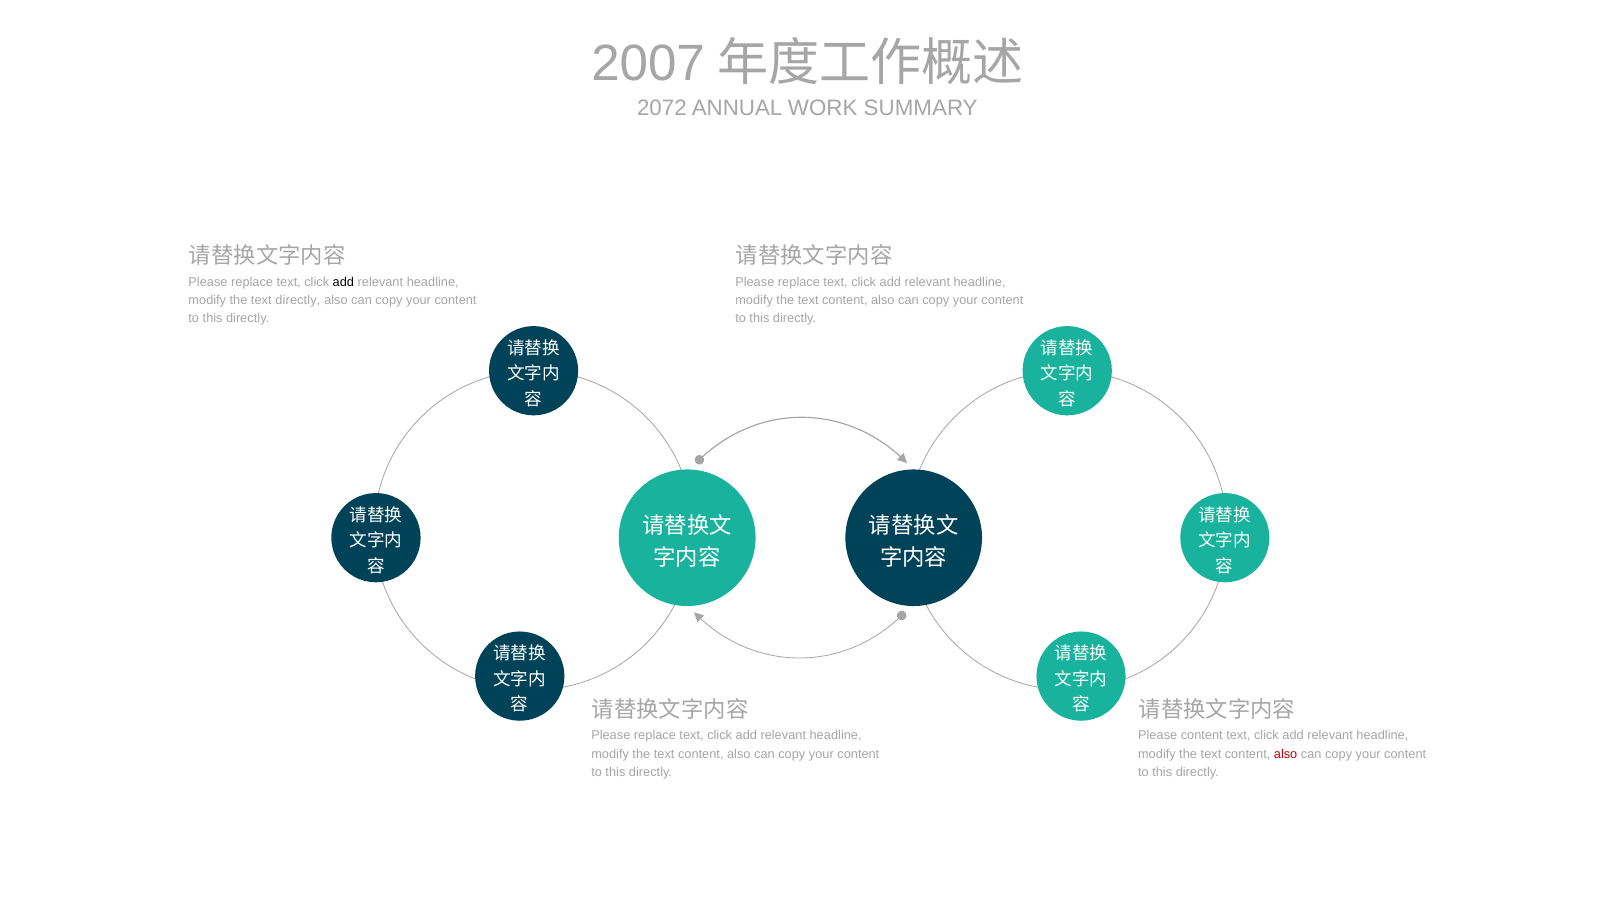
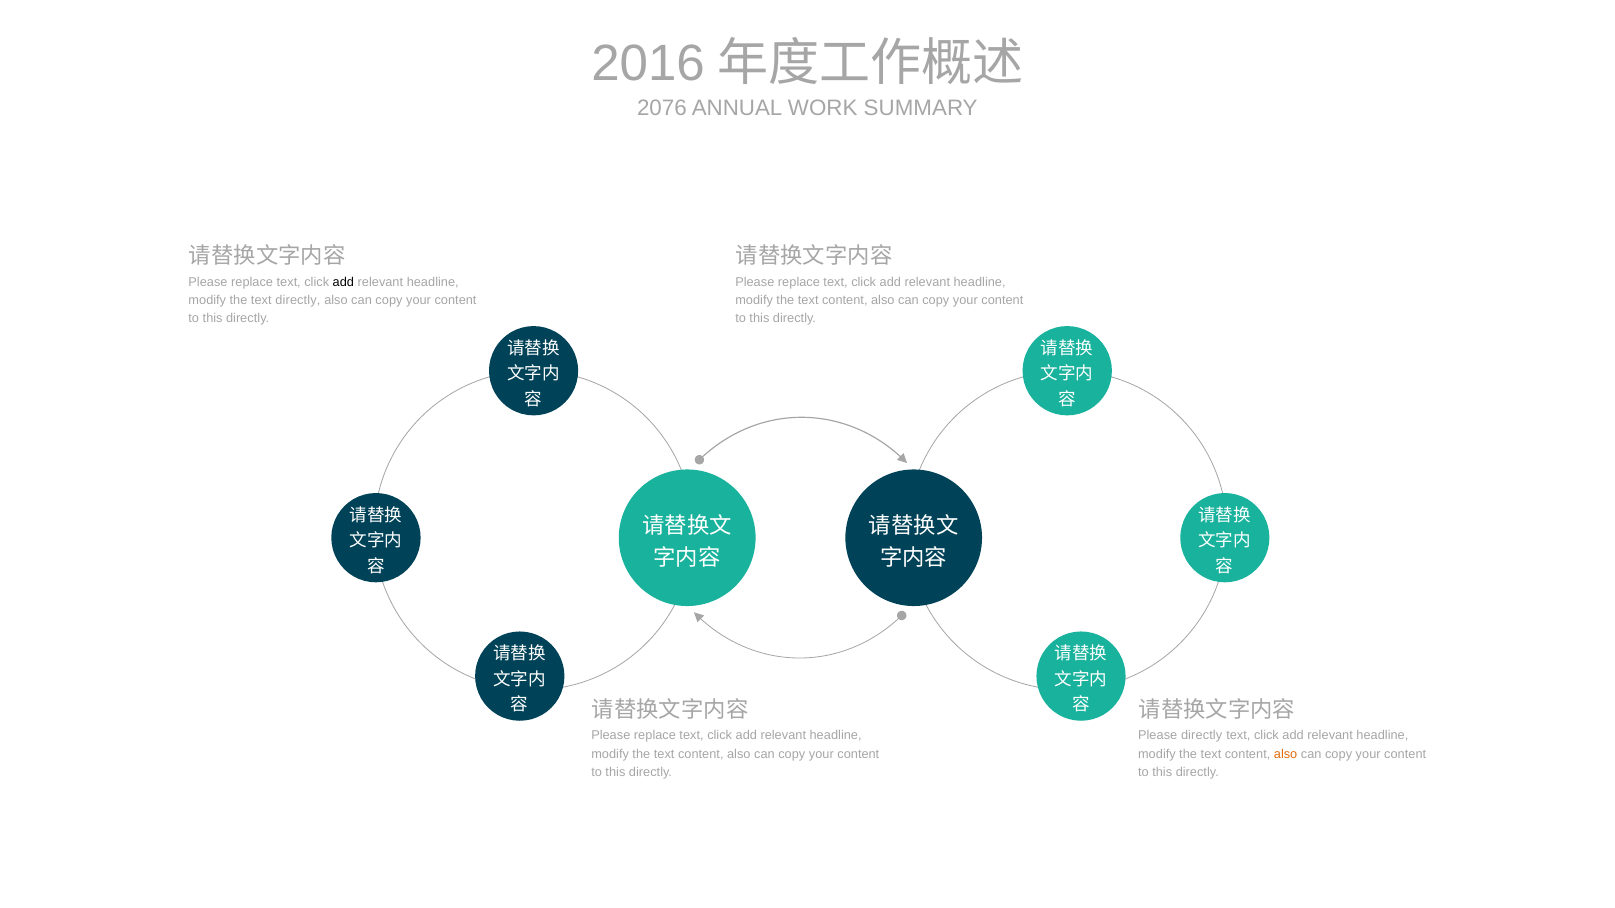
2007: 2007 -> 2016
2072: 2072 -> 2076
Please content: content -> directly
also at (1286, 754) colour: red -> orange
